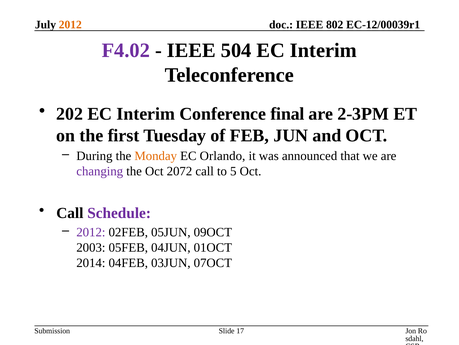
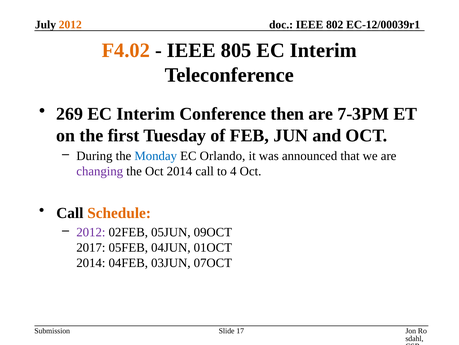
F4.02 colour: purple -> orange
504: 504 -> 805
202: 202 -> 269
final: final -> then
2-3PM: 2-3PM -> 7-3PM
Monday colour: orange -> blue
Oct 2072: 2072 -> 2014
5: 5 -> 4
Schedule colour: purple -> orange
2003: 2003 -> 2017
